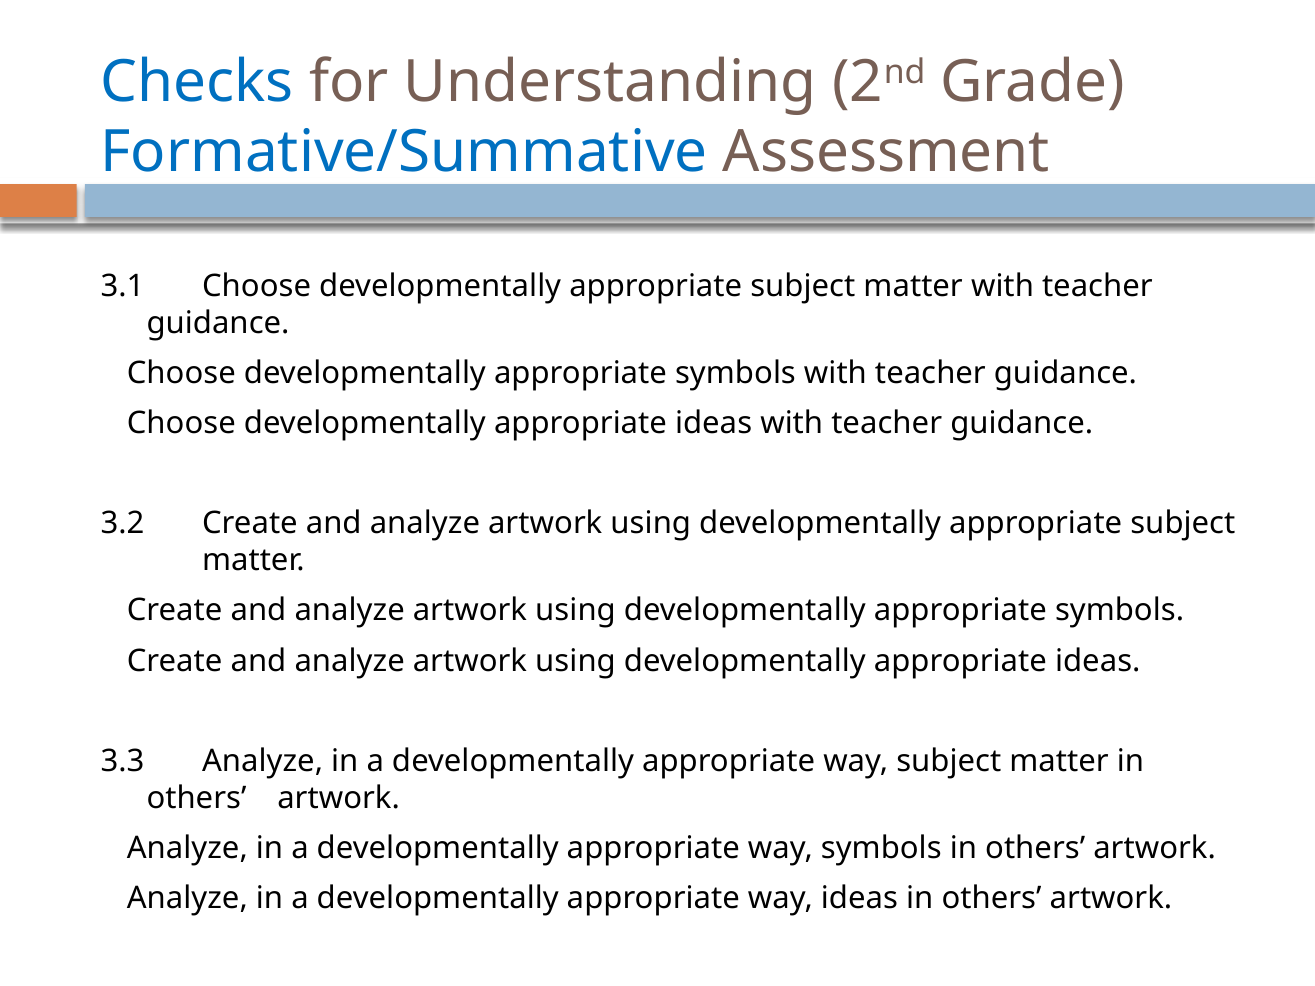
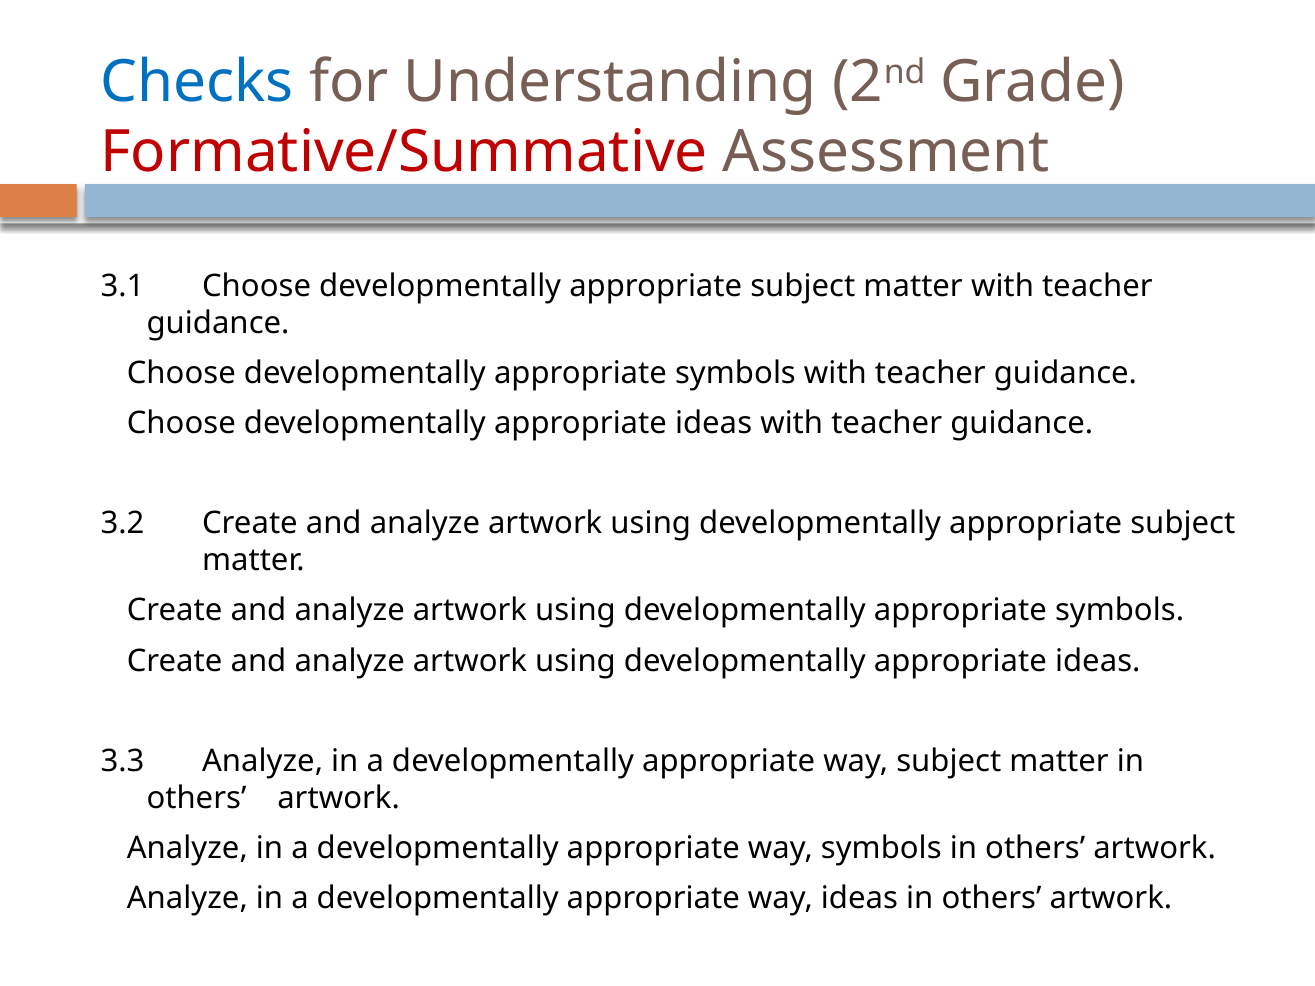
Formative/Summative colour: blue -> red
